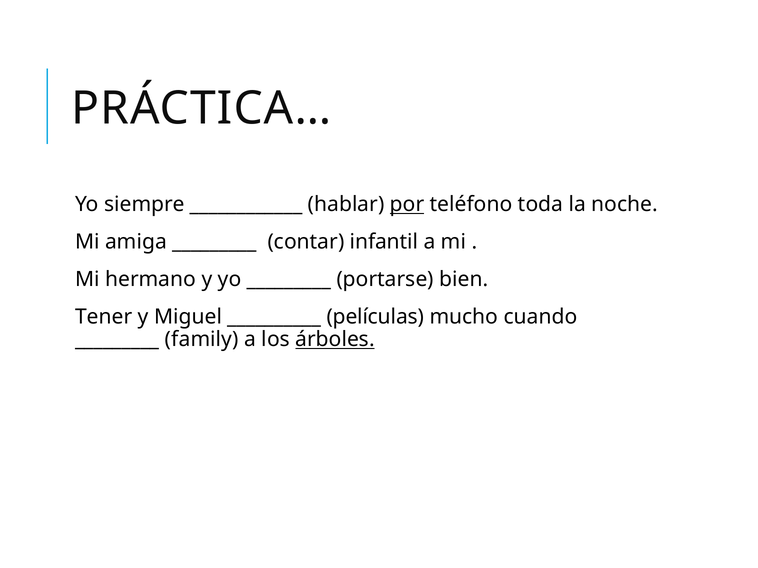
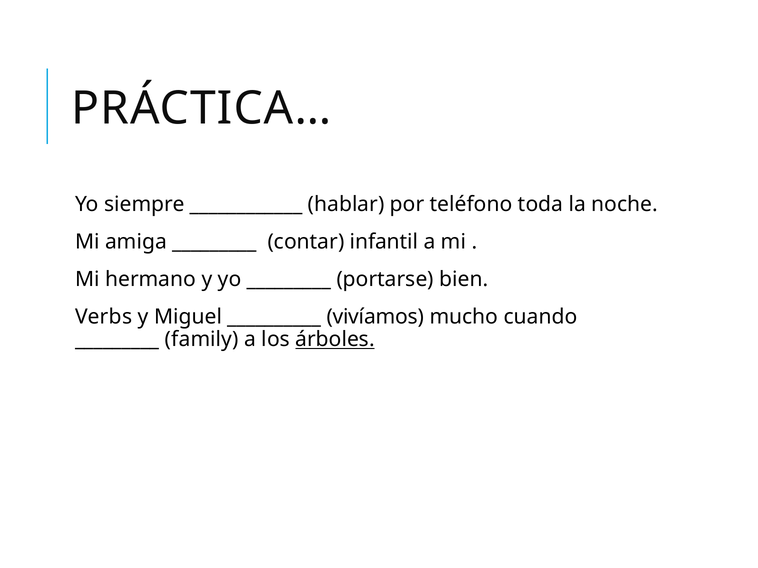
por underline: present -> none
Tener: Tener -> Verbs
películas: películas -> vivíamos
